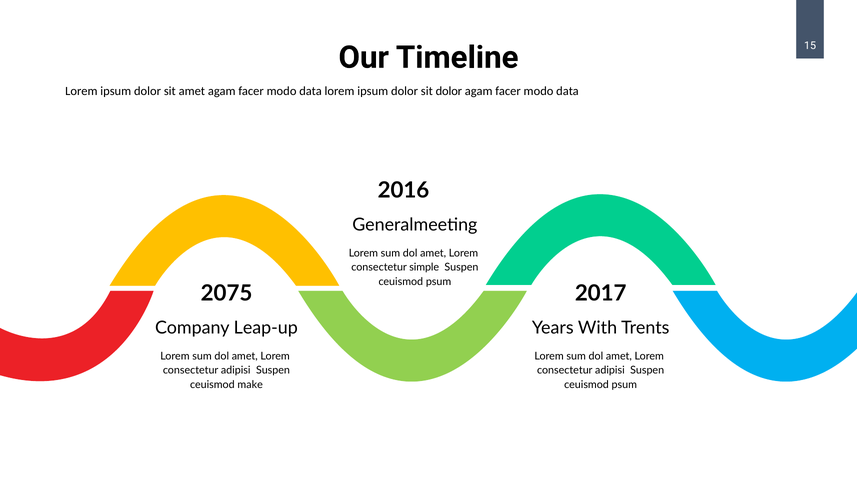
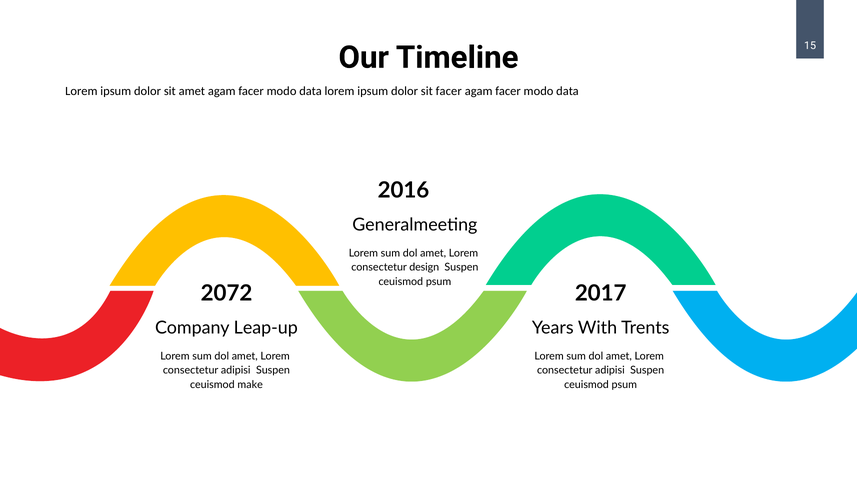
sit dolor: dolor -> facer
simple: simple -> design
2075: 2075 -> 2072
